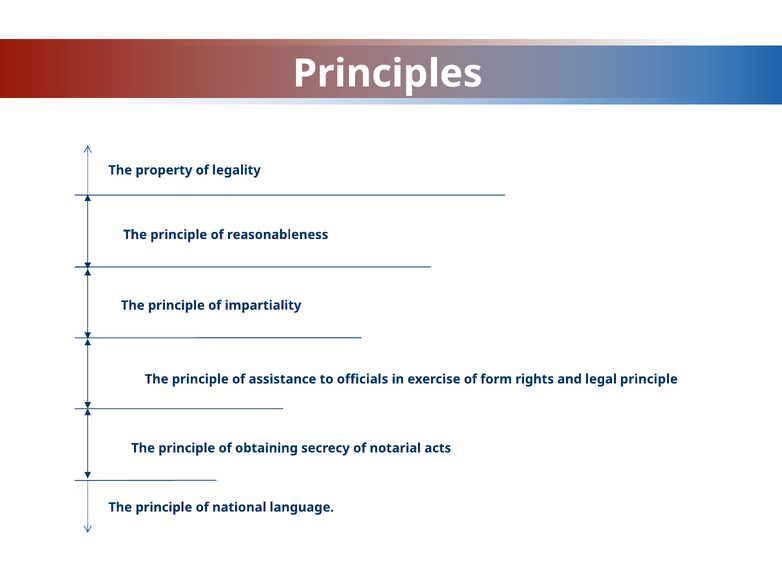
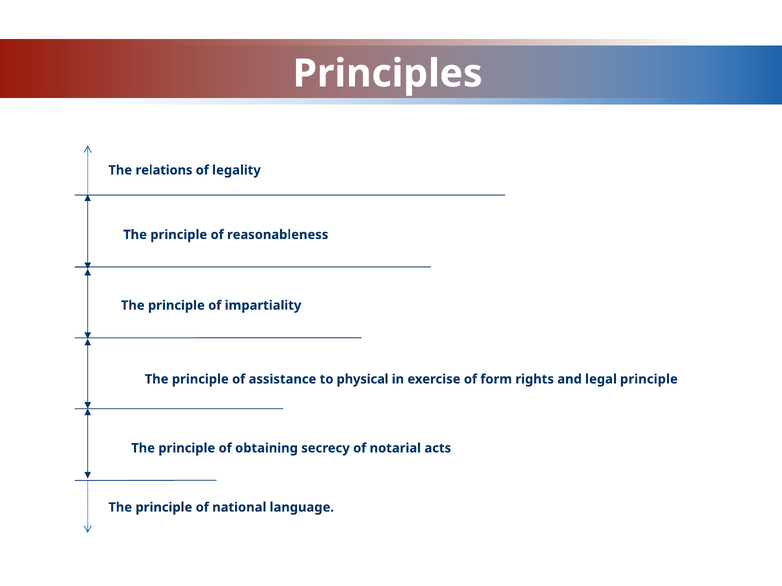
property: property -> relations
officials: officials -> physical
